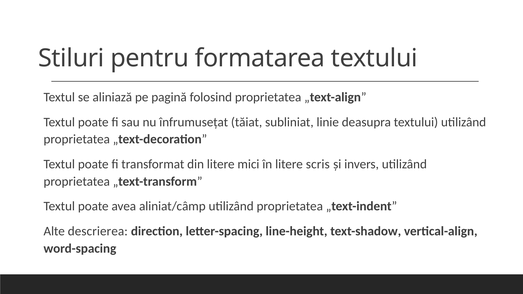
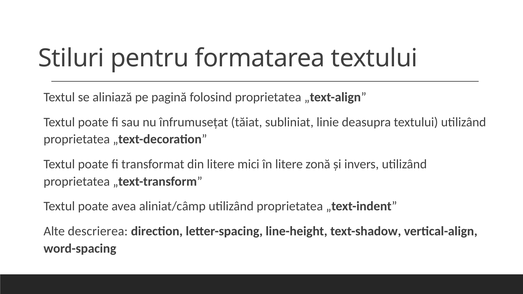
scris: scris -> zonă
